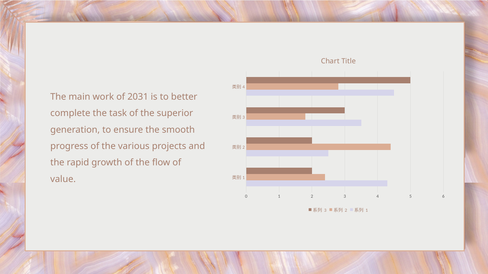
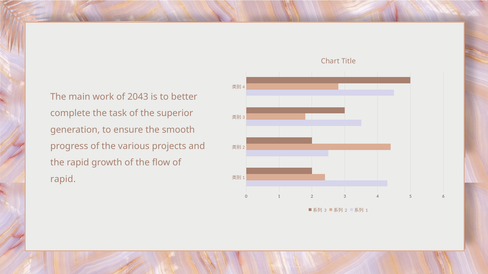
2031: 2031 -> 2043
value at (63, 179): value -> rapid
